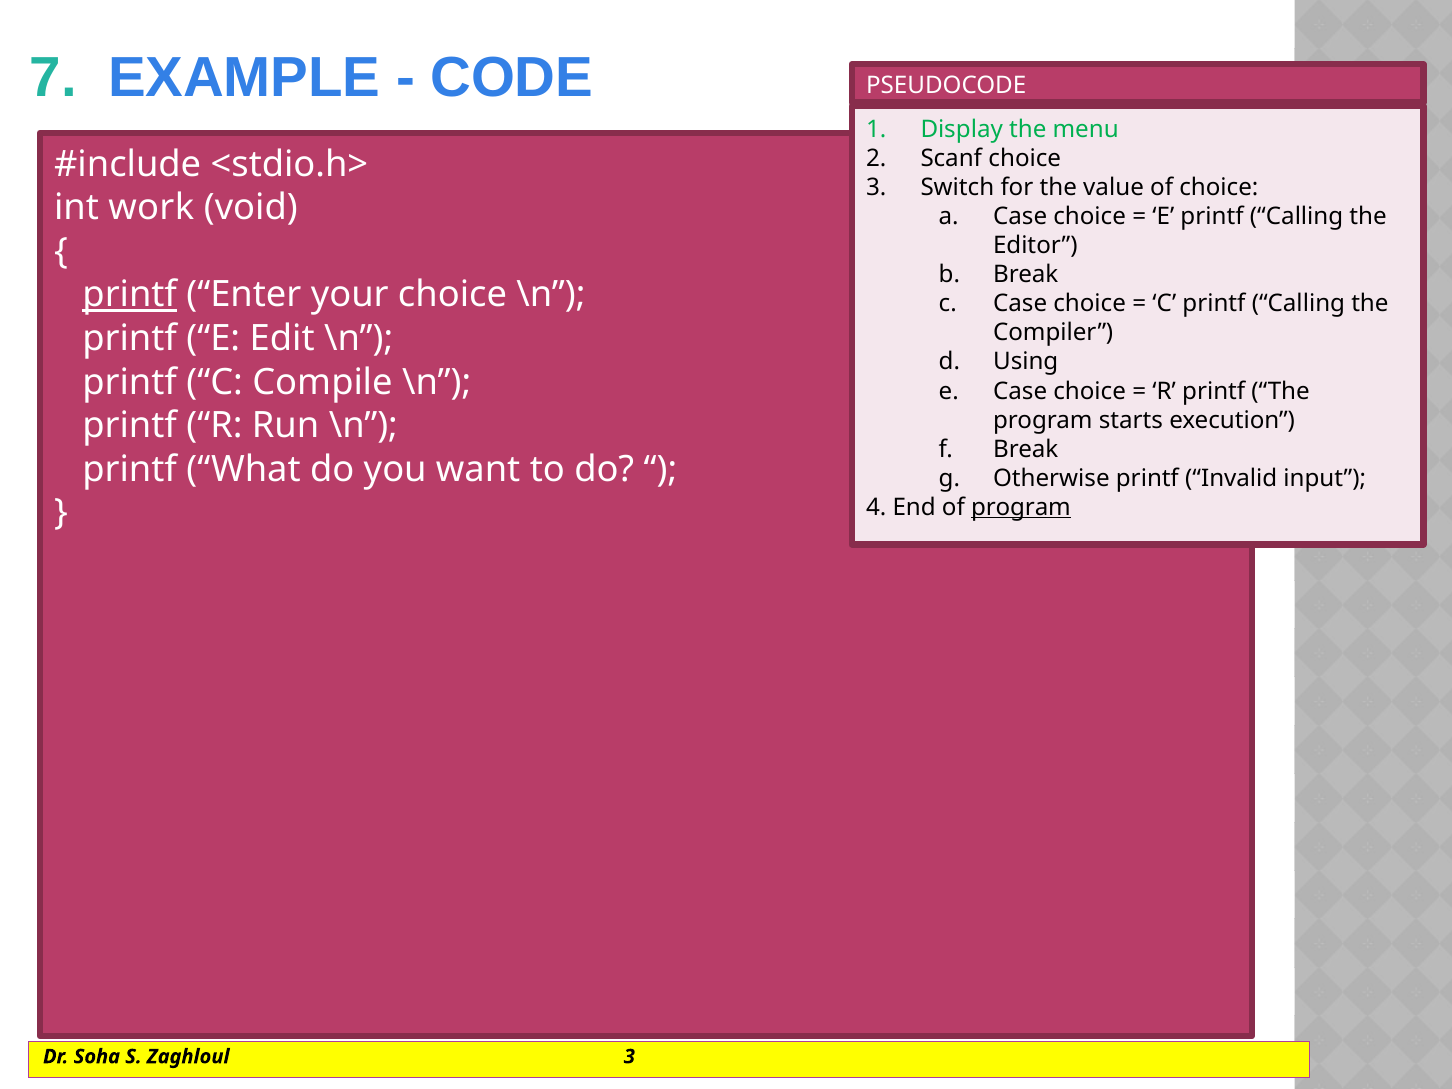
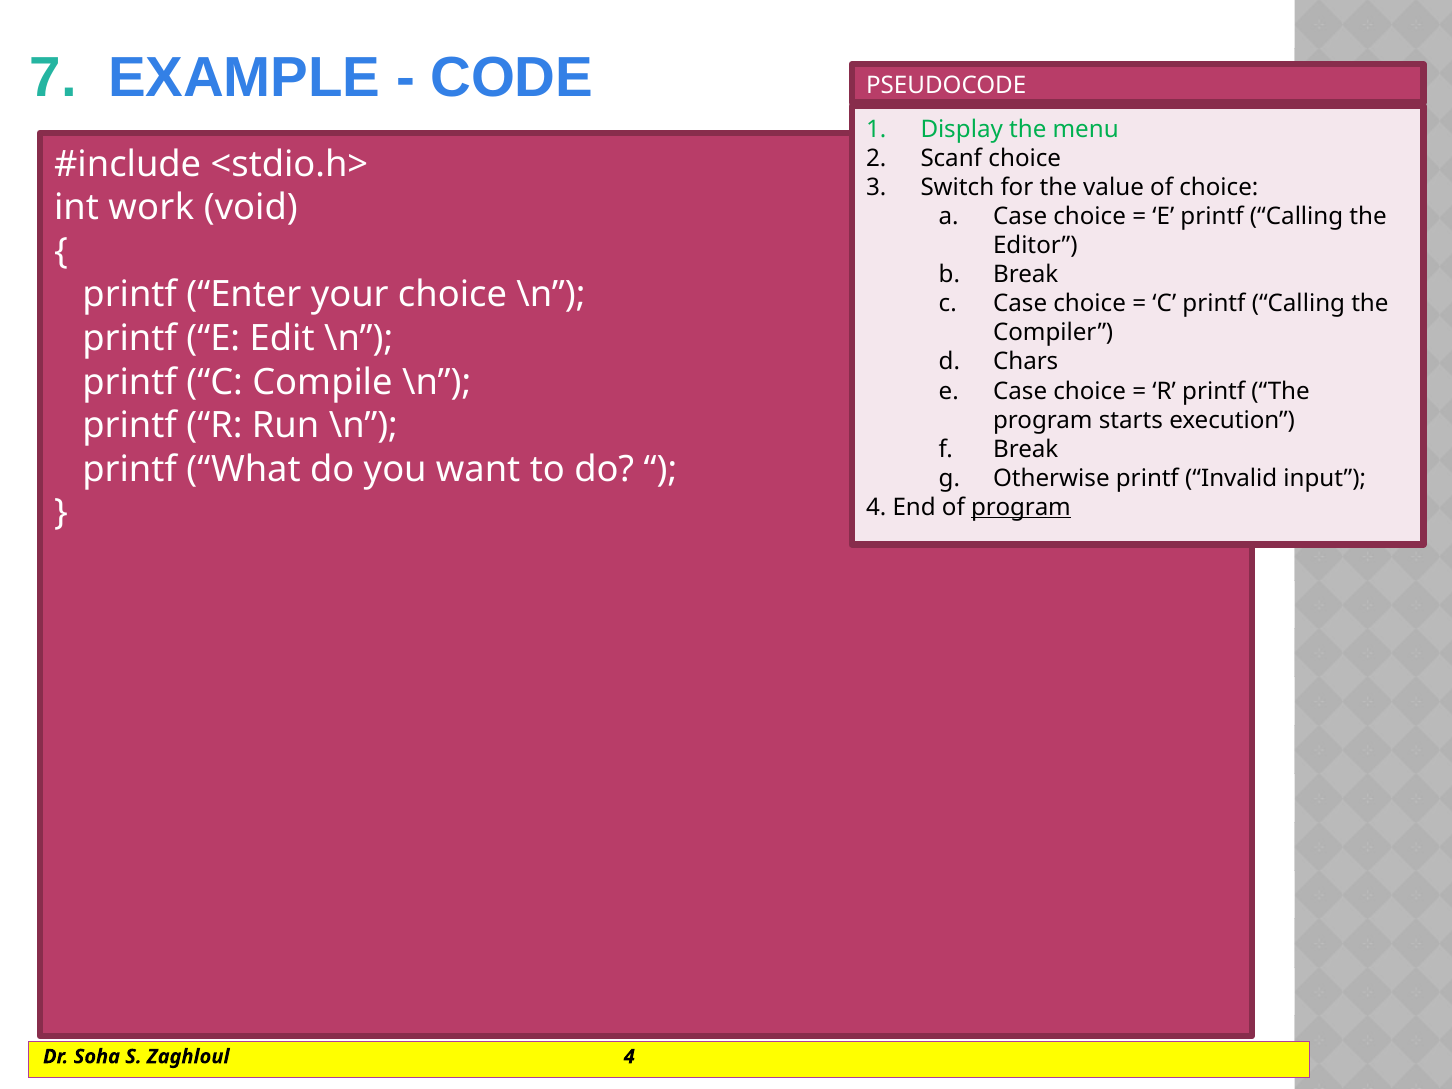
printf at (130, 295) underline: present -> none
Using: Using -> Chars
Zaghloul 3: 3 -> 4
